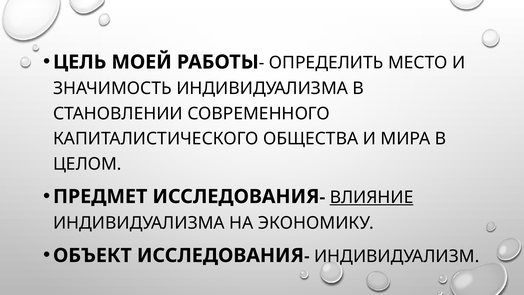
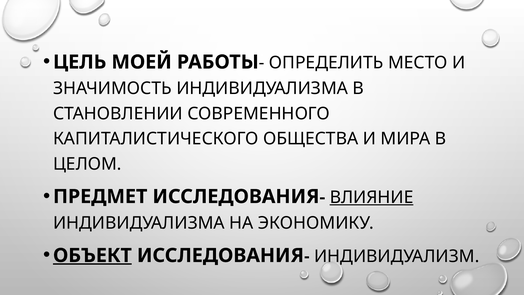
ОБЪЕКТ underline: none -> present
